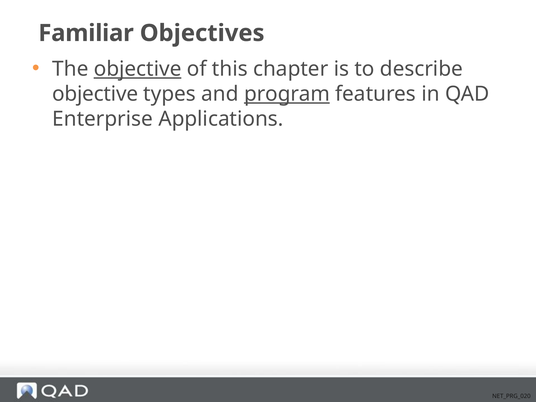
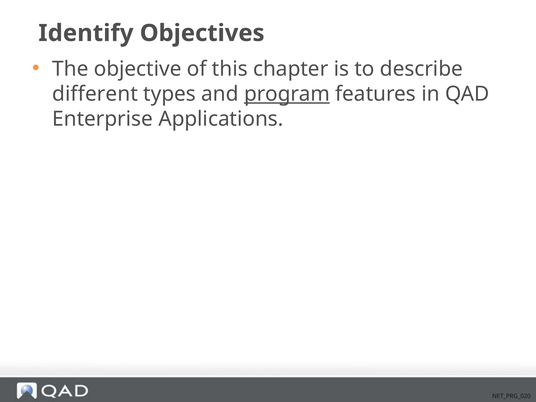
Familiar: Familiar -> Identify
objective at (138, 69) underline: present -> none
objective at (95, 94): objective -> different
